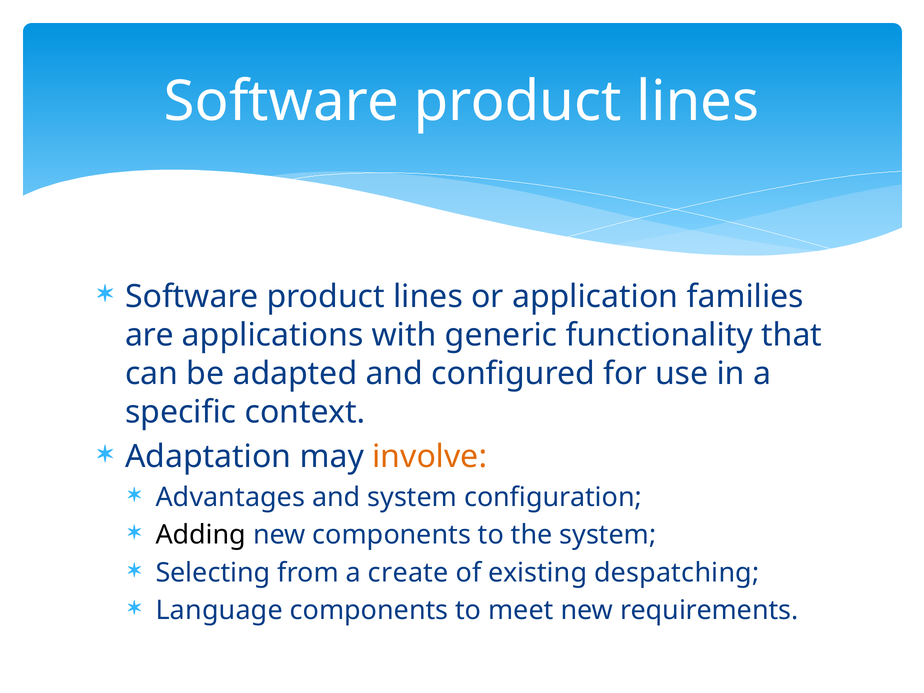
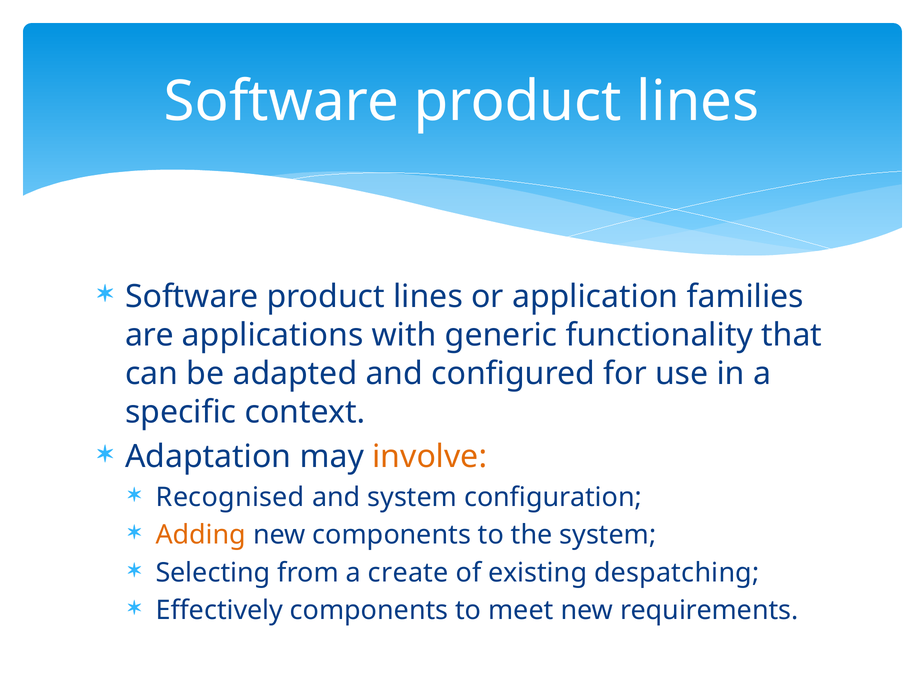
Advantages: Advantages -> Recognised
Adding colour: black -> orange
Language: Language -> Effectively
